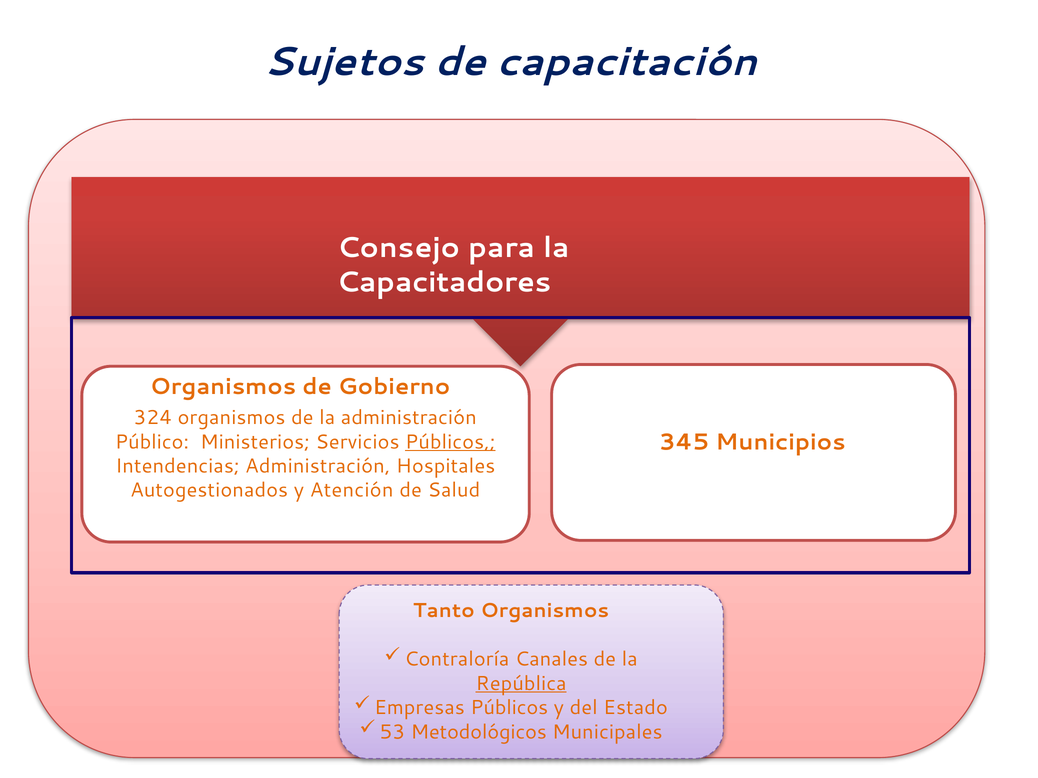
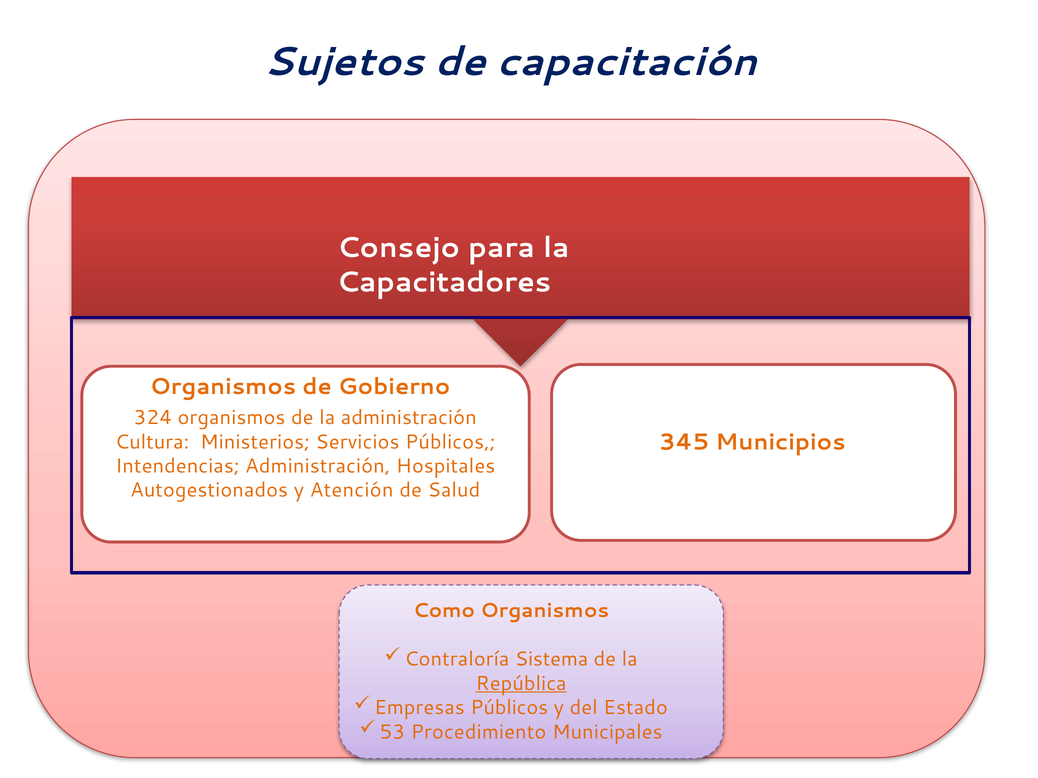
Público: Público -> Cultura
Públicos at (450, 442) underline: present -> none
Tanto: Tanto -> Como
Canales: Canales -> Sistema
Metodológicos: Metodológicos -> Procedimiento
